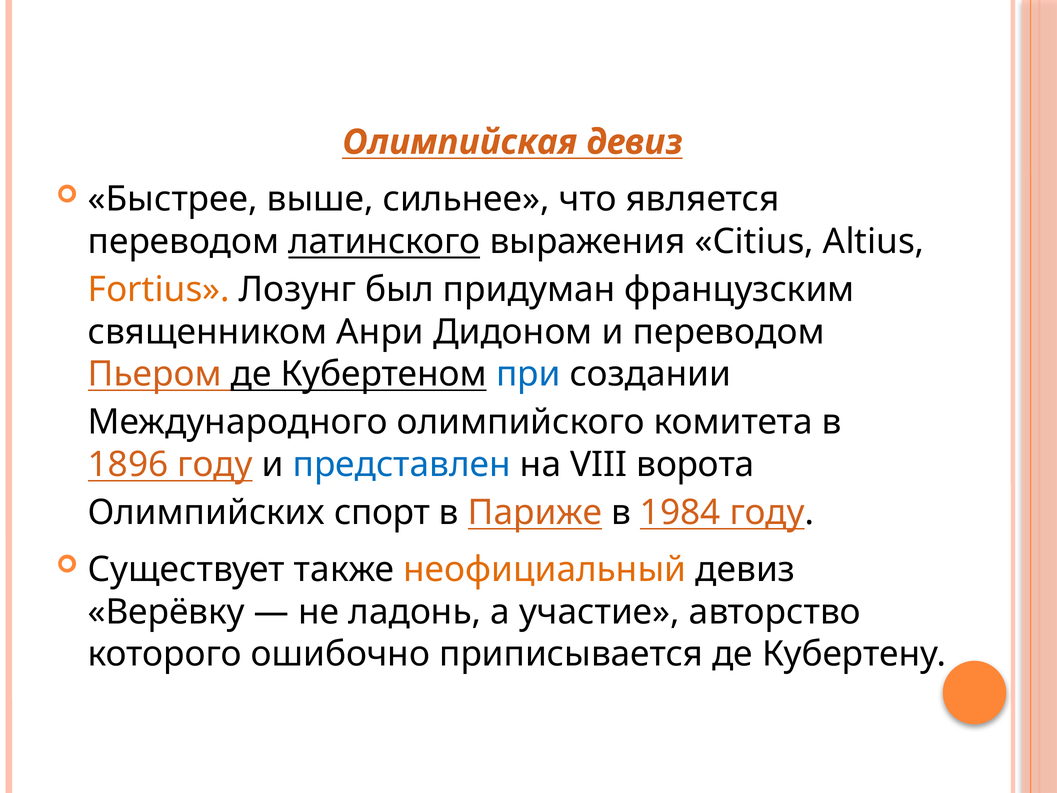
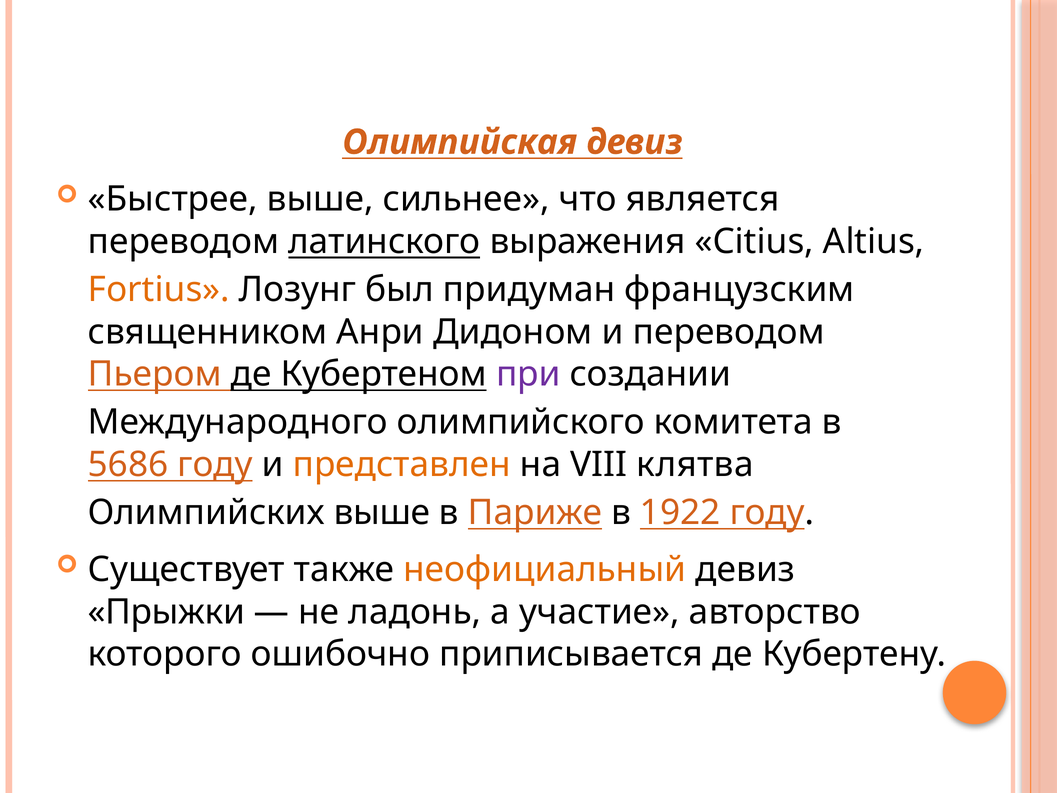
при colour: blue -> purple
1896: 1896 -> 5686
представлен colour: blue -> orange
ворота: ворота -> клятва
Олимпийских спорт: спорт -> выше
1984: 1984 -> 1922
Верёвку: Верёвку -> Прыжки
